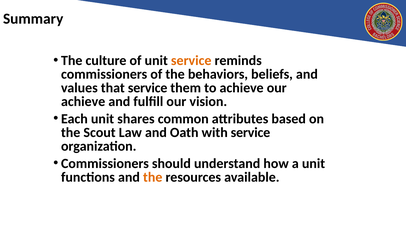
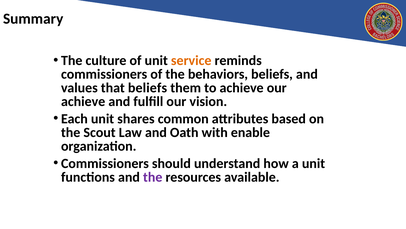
that service: service -> beliefs
with service: service -> enable
the at (153, 177) colour: orange -> purple
